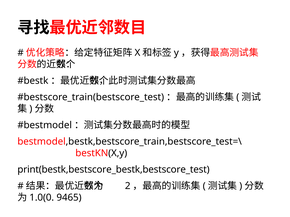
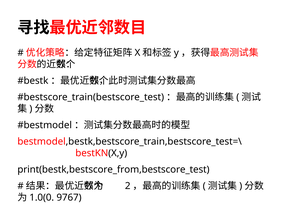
print(bestk,bestscore_bestk,bestscore_test: print(bestk,bestscore_bestk,bestscore_test -> print(bestk,bestscore_from,bestscore_test
9465: 9465 -> 9767
